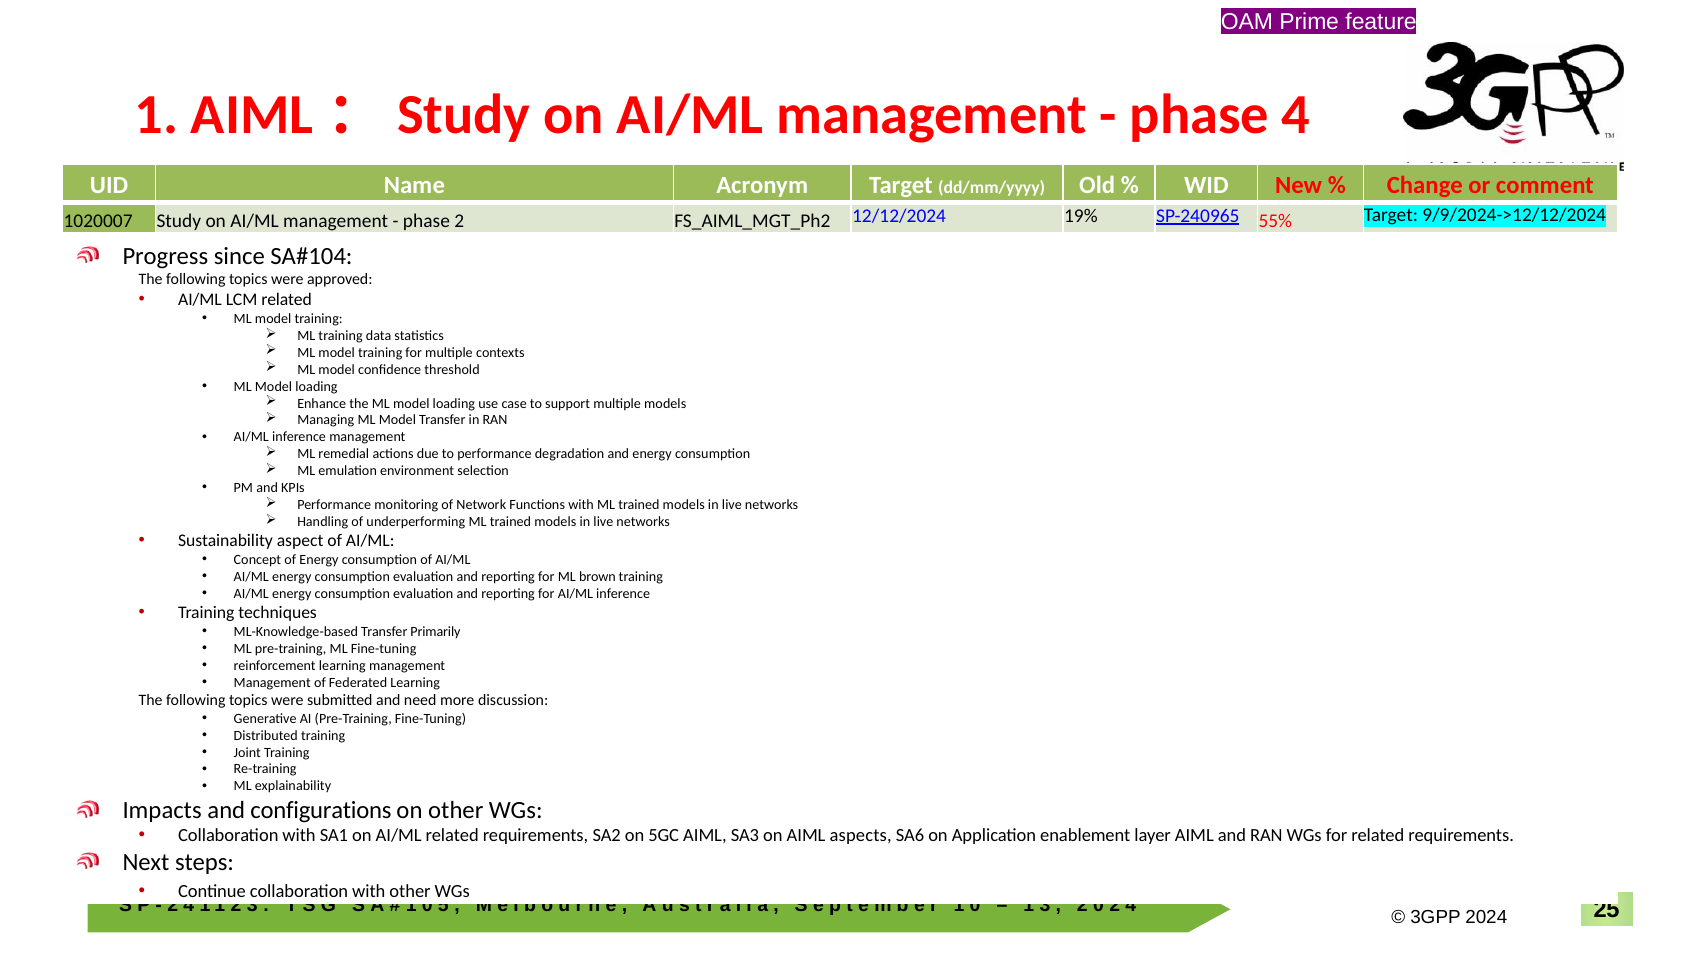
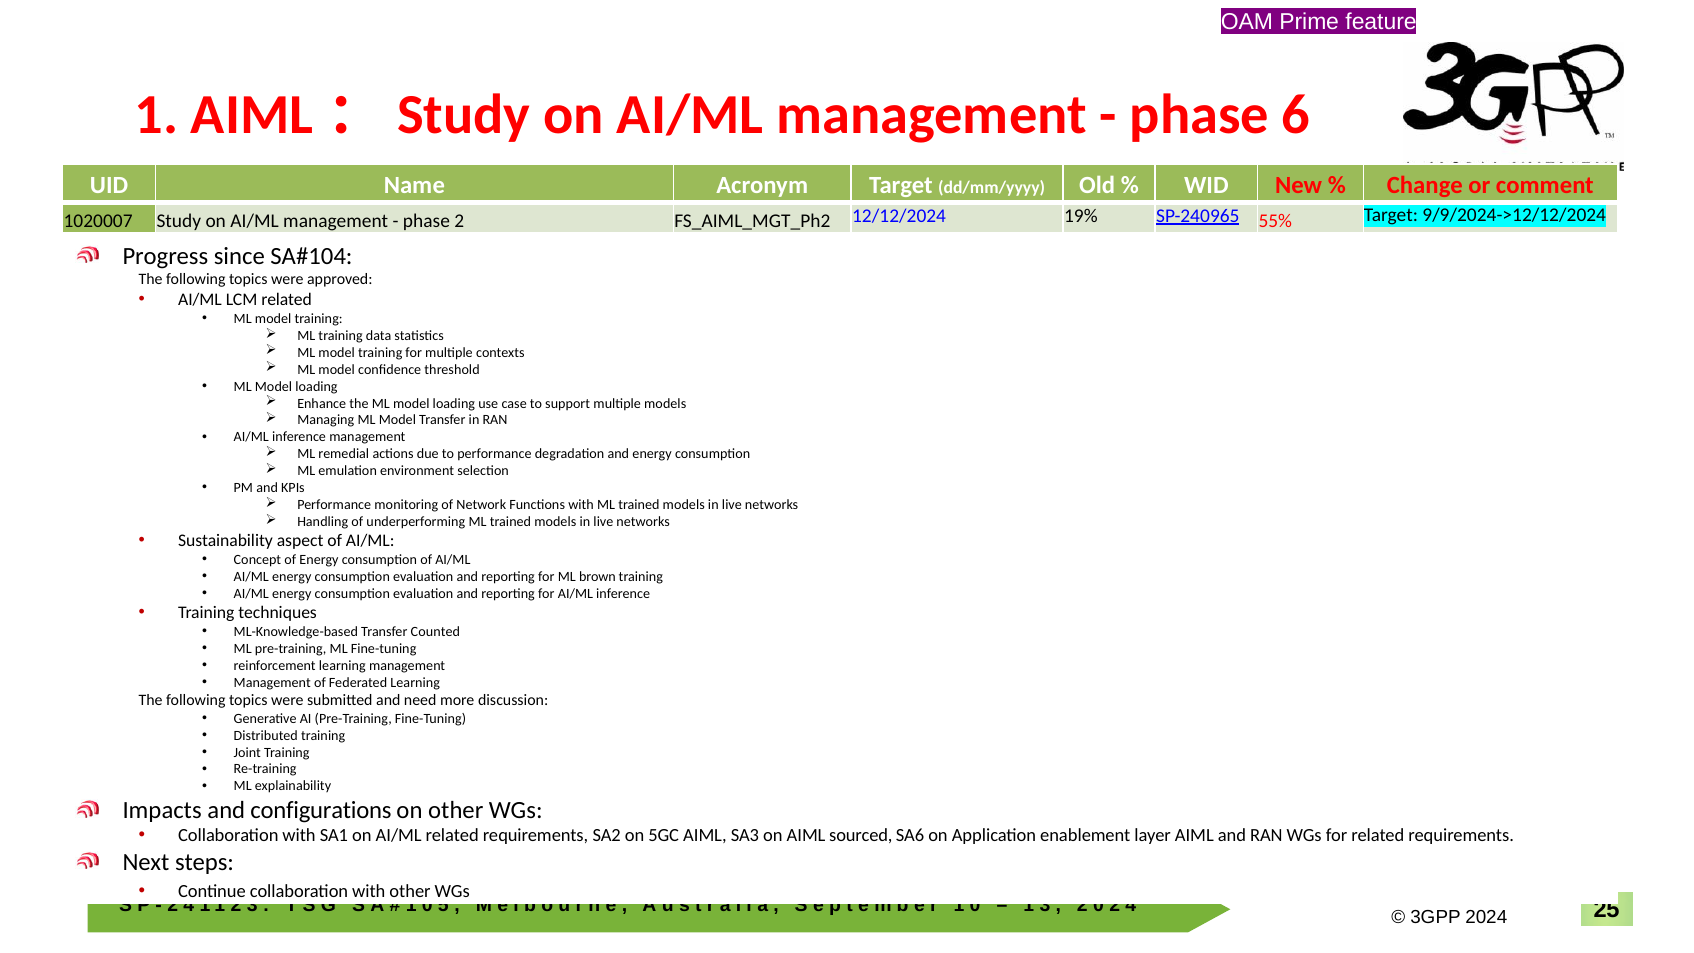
phase 4: 4 -> 6
Primarily: Primarily -> Counted
aspects: aspects -> sourced
